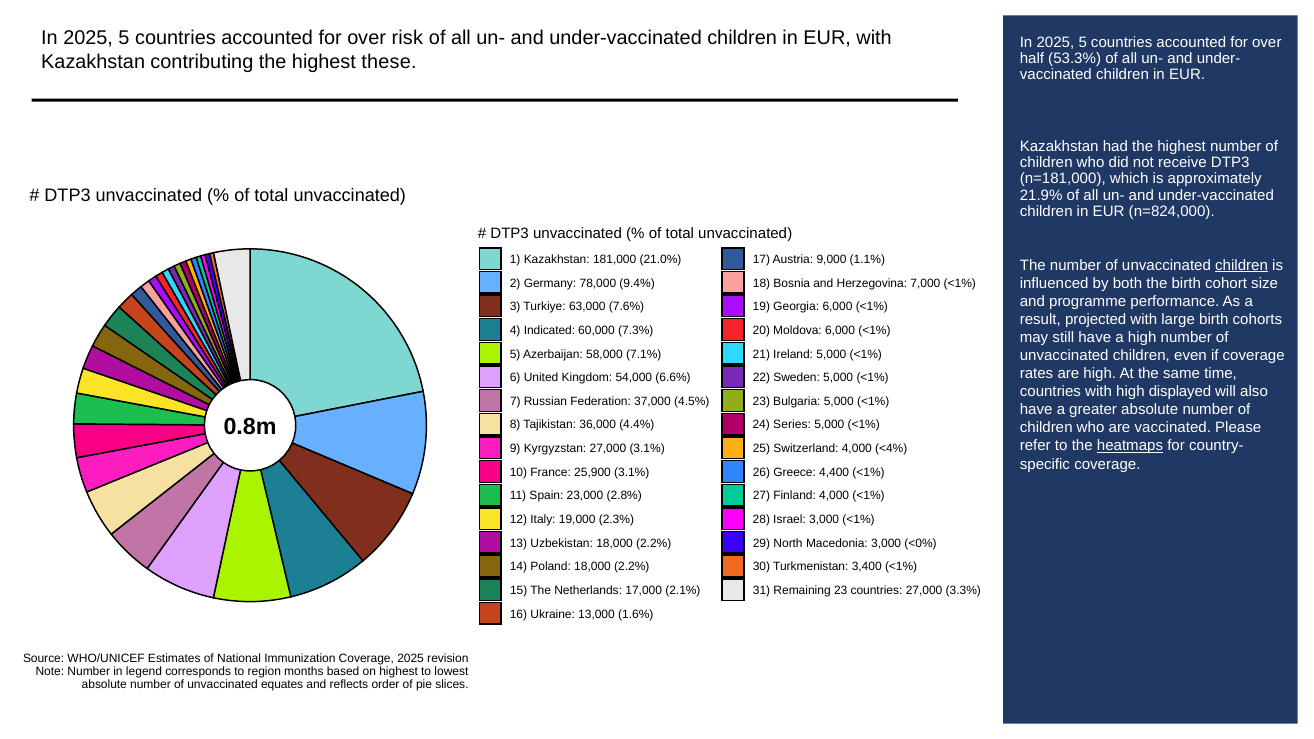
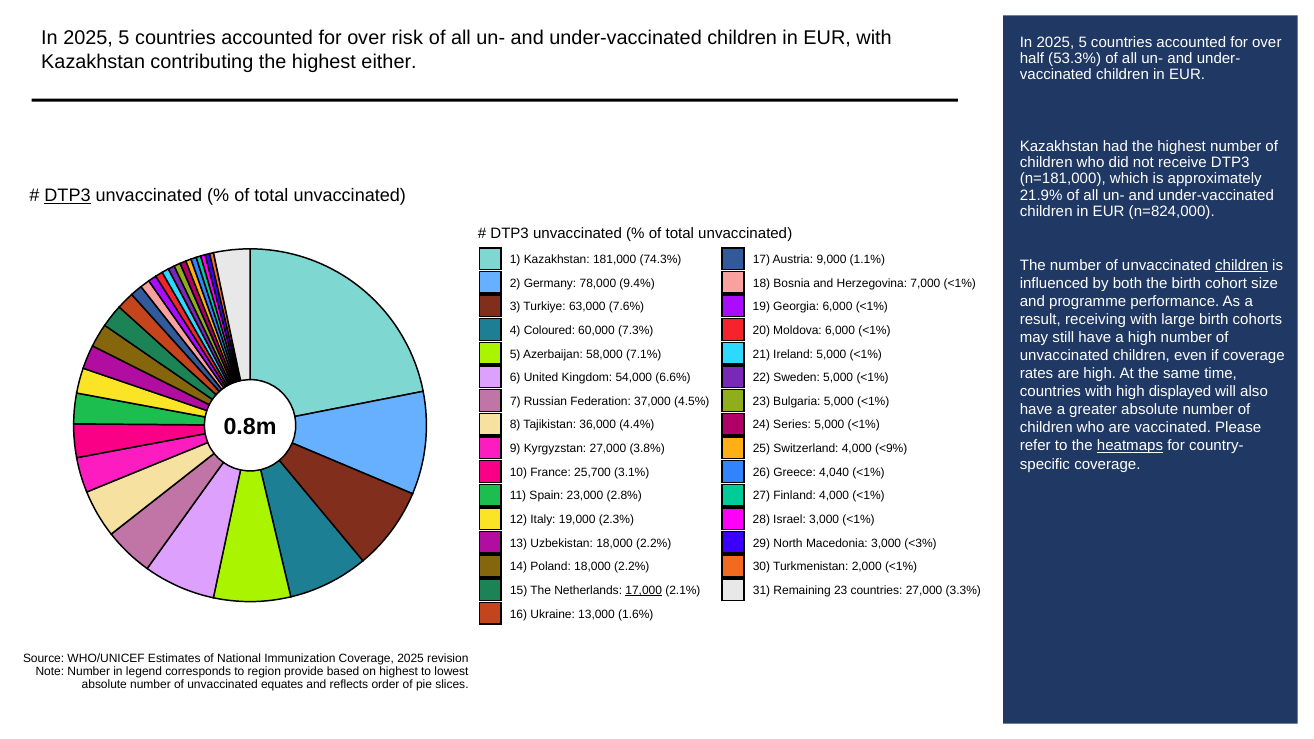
these: these -> either
DTP3 at (68, 196) underline: none -> present
21.0%: 21.0% -> 74.3%
projected: projected -> receiving
Indicated: Indicated -> Coloured
27,000 3.1%: 3.1% -> 3.8%
<4%: <4% -> <9%
25,900: 25,900 -> 25,700
4,400: 4,400 -> 4,040
<0%: <0% -> <3%
3,400: 3,400 -> 2,000
17,000 underline: none -> present
months: months -> provide
